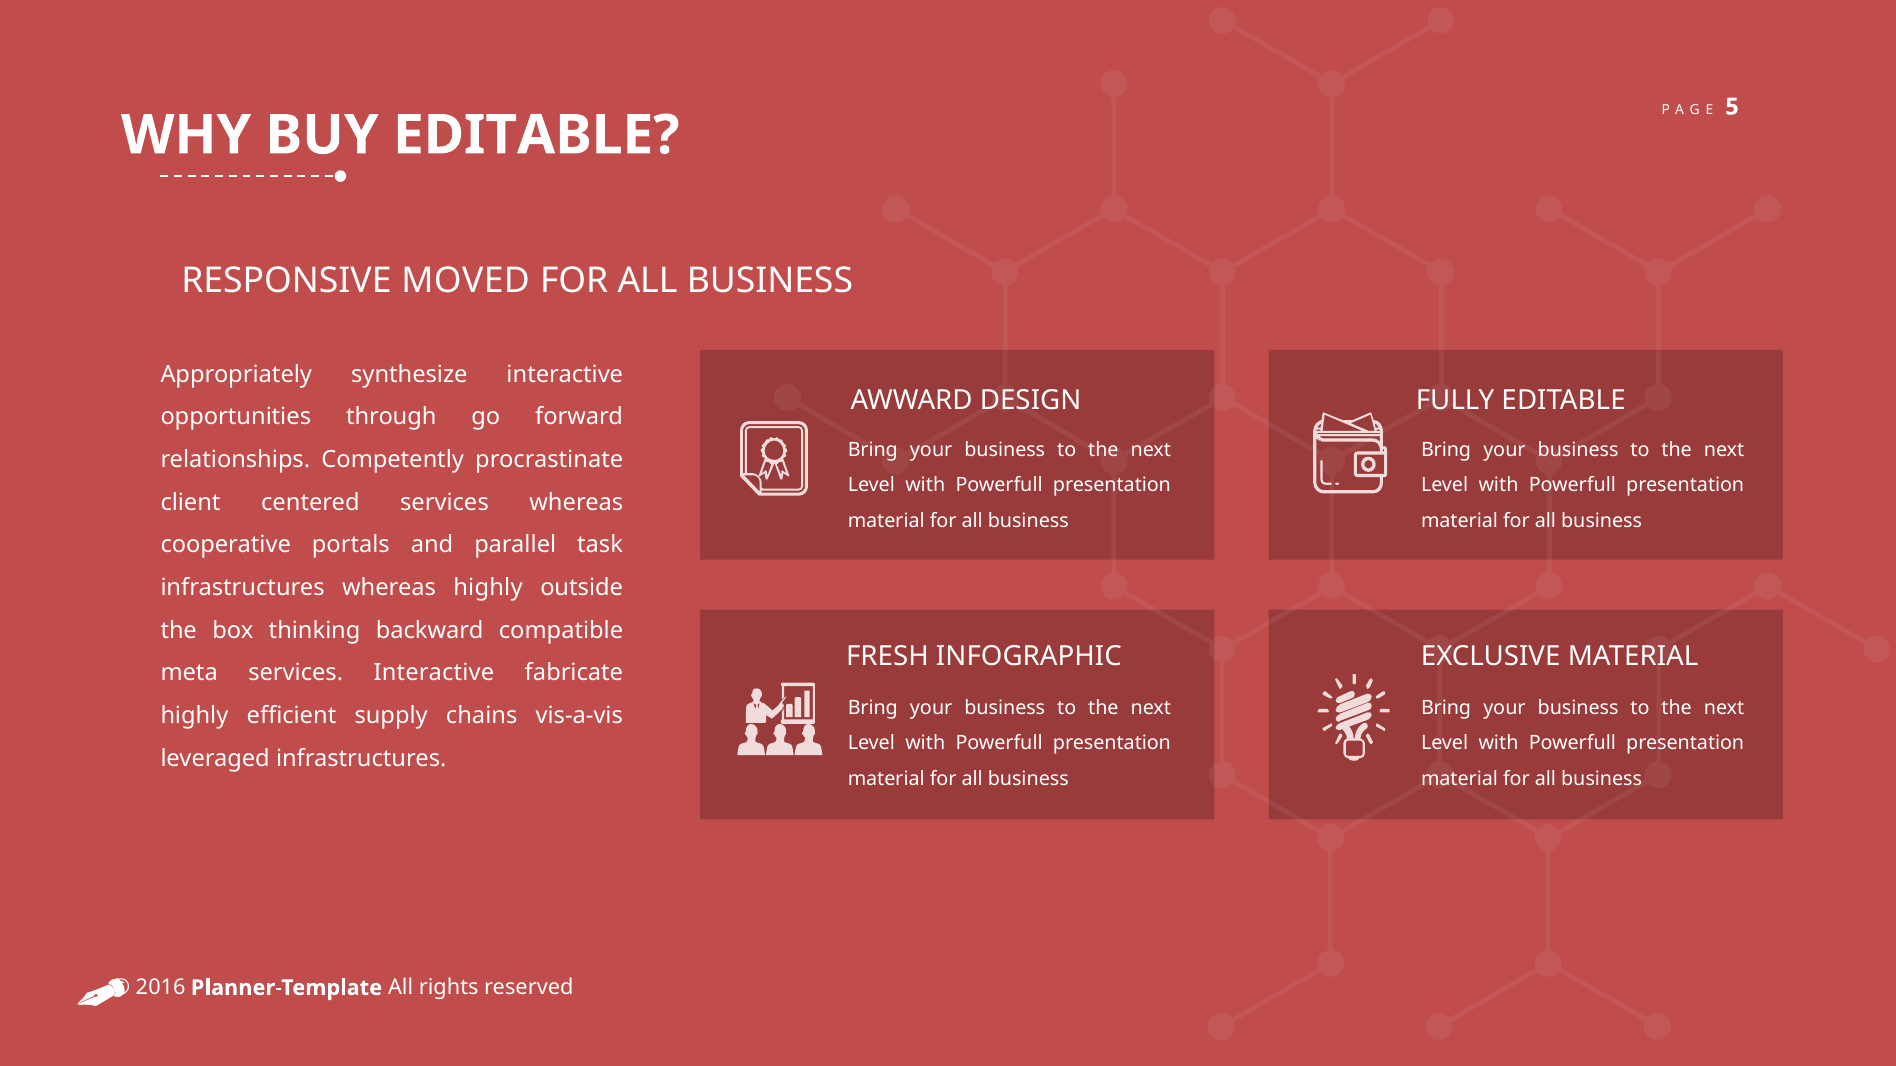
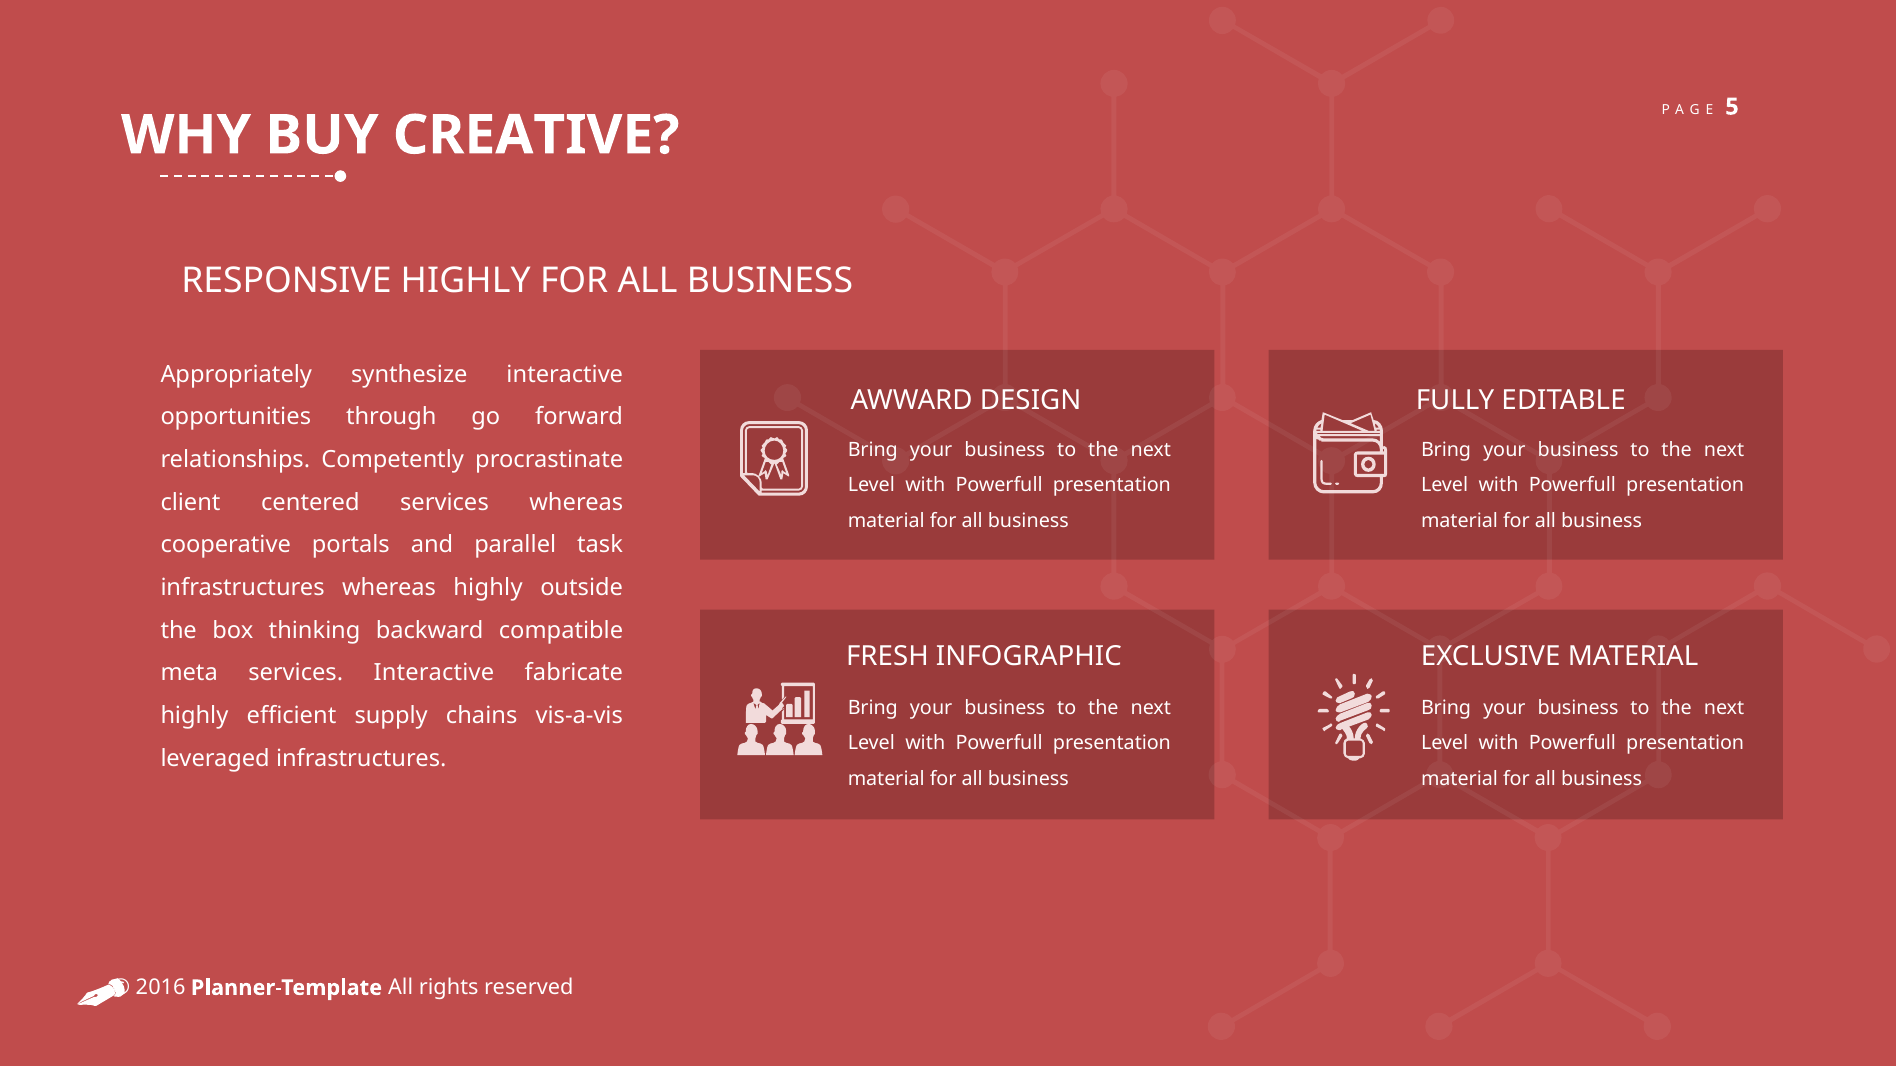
BUY EDITABLE: EDITABLE -> CREATIVE
RESPONSIVE MOVED: MOVED -> HIGHLY
